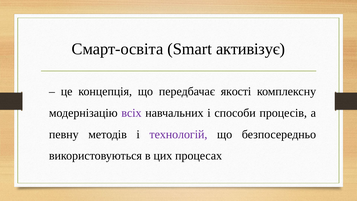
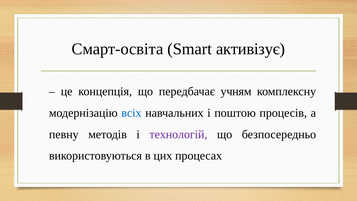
якості: якості -> учням
всіх colour: purple -> blue
способи: способи -> поштою
